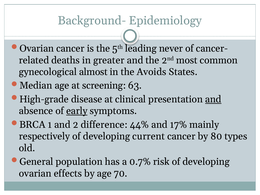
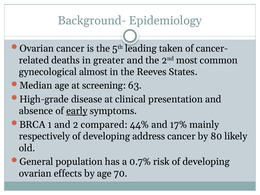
never: never -> taken
Avoids: Avoids -> Reeves
and at (213, 99) underline: present -> none
difference: difference -> compared
current: current -> address
types: types -> likely
